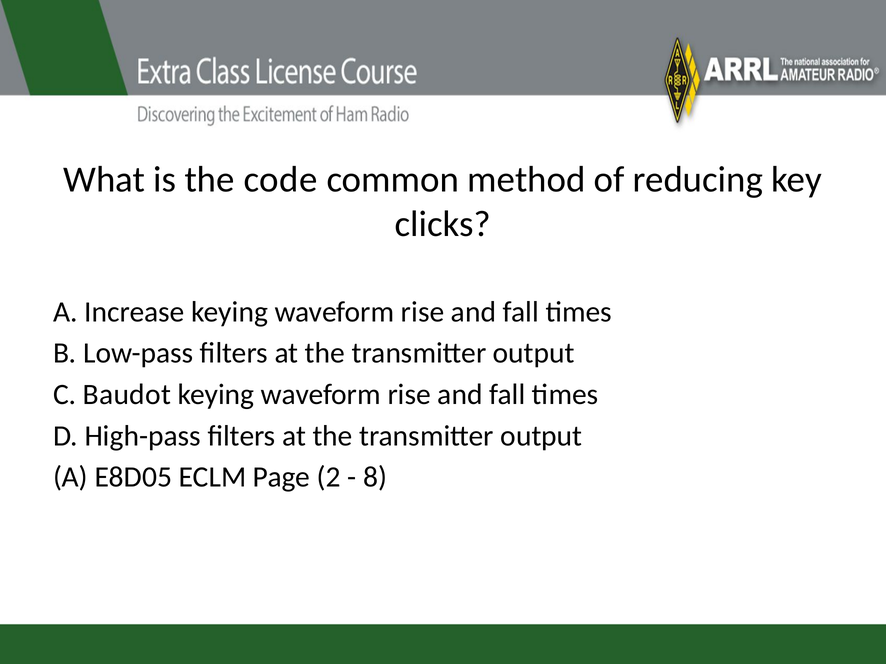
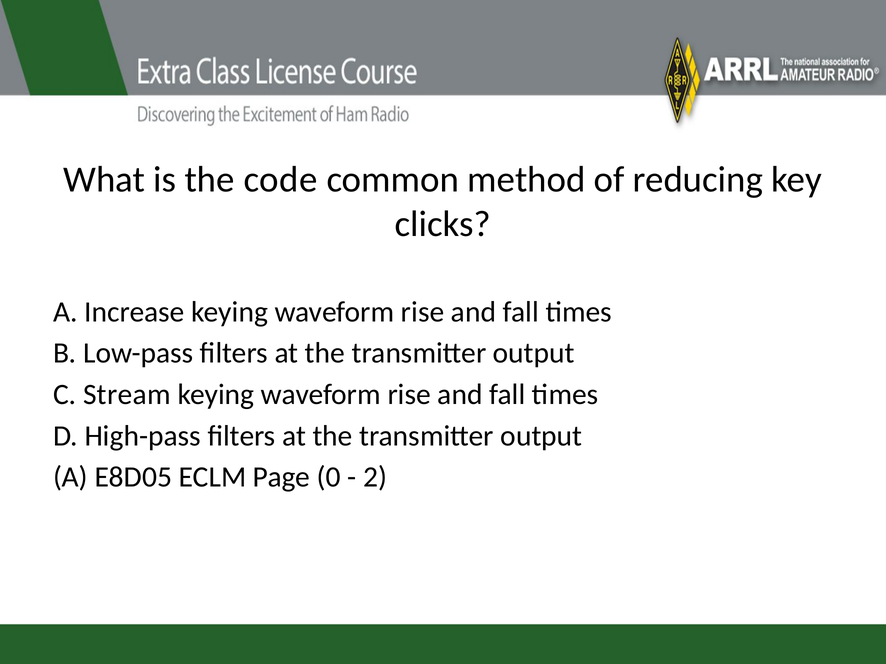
Baudot: Baudot -> Stream
2: 2 -> 0
8: 8 -> 2
